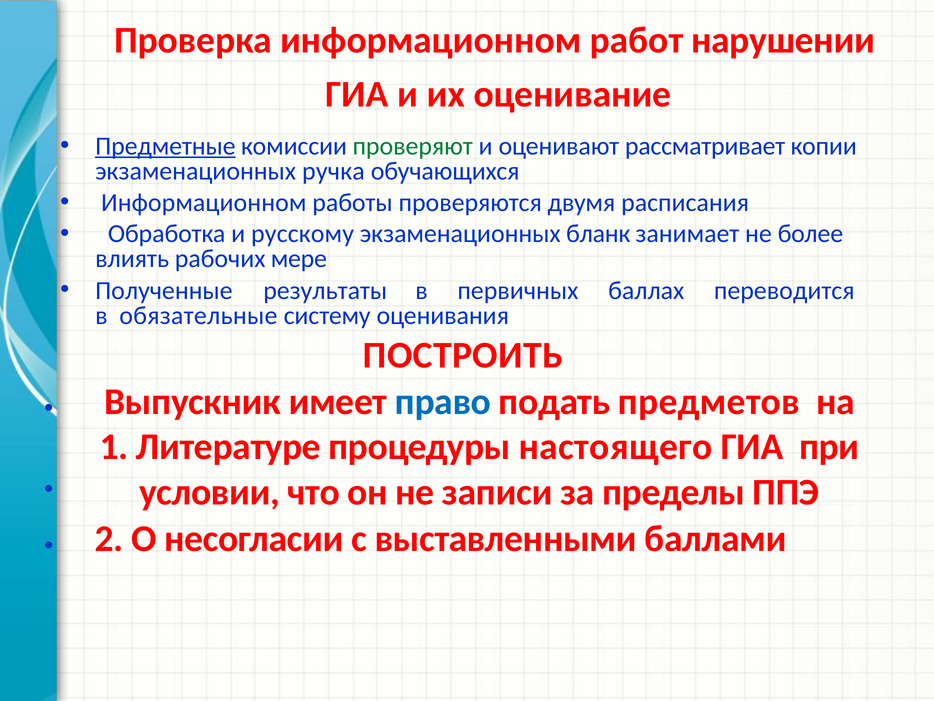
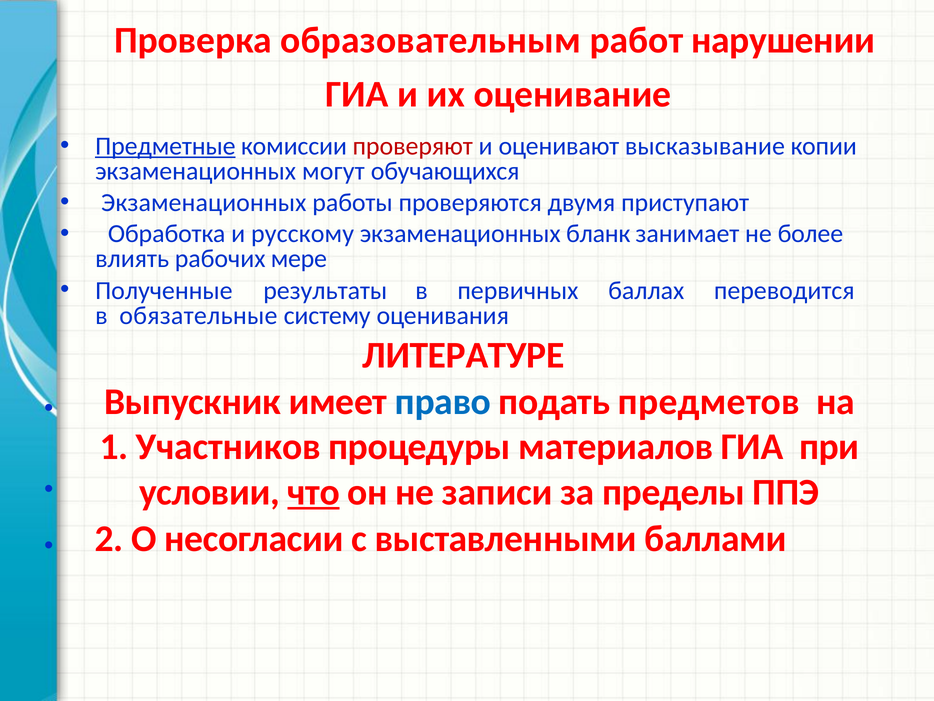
Проверка информационном: информационном -> образовательным
проверяют colour: green -> red
рассматривает: рассматривает -> высказывание
ручка: ручка -> могут
Информационном at (204, 203): Информационном -> Экзаменационных
расписания: расписания -> приступают
ПОСТРОИТЬ: ПОСТРОИТЬ -> ЛИТЕРАТУРЕ
Литературе: Литературе -> Участников
настоящего: настоящего -> материалов
что underline: none -> present
